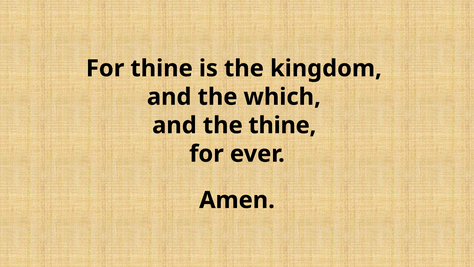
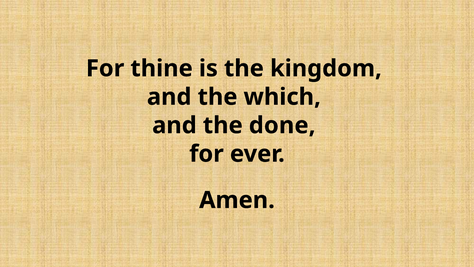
the thine: thine -> done
